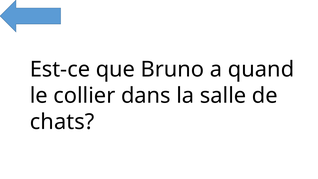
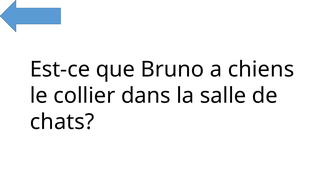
quand: quand -> chiens
